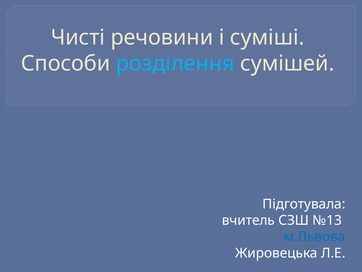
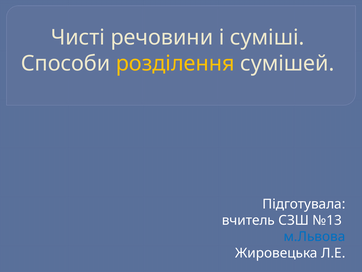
розділення colour: light blue -> yellow
